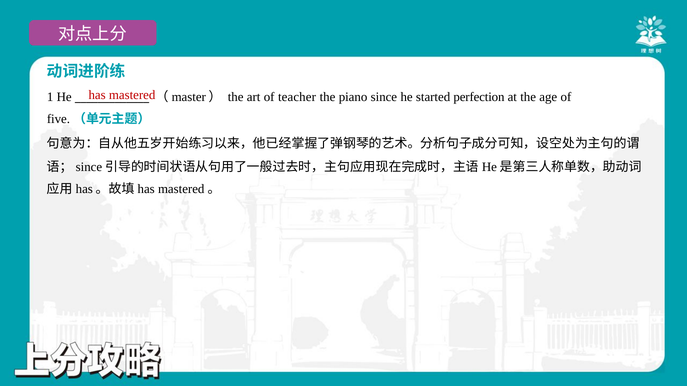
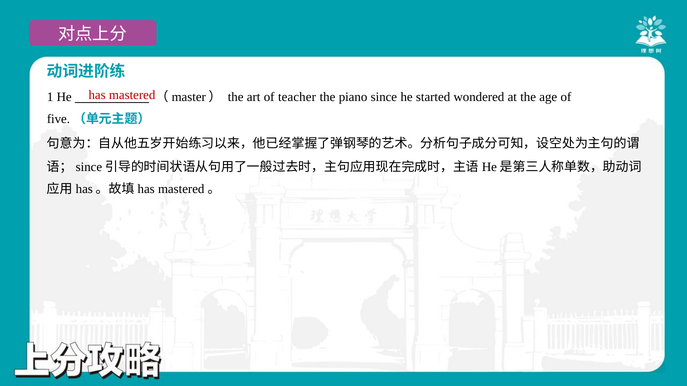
perfection: perfection -> wondered
